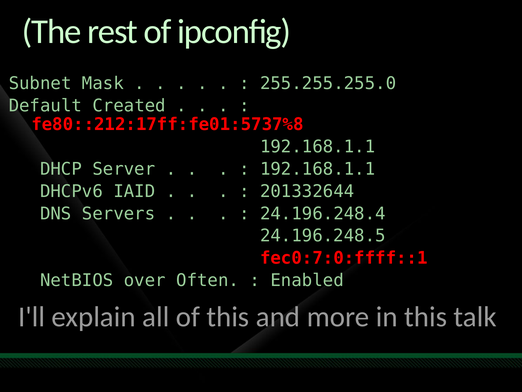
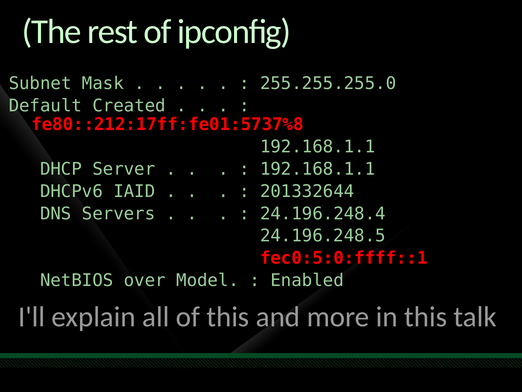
fec0:7:0:ffff::1: fec0:7:0:ffff::1 -> fec0:5:0:ffff::1
Often: Often -> Model
